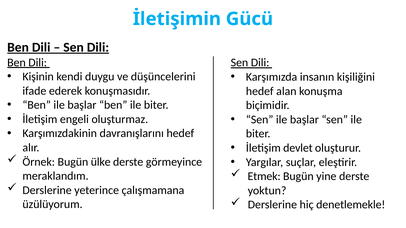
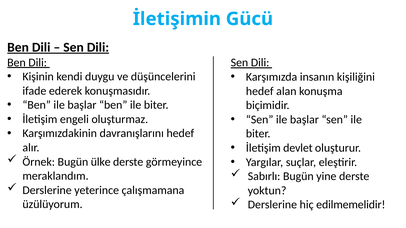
Etmek: Etmek -> Sabırlı
denetlemekle: denetlemekle -> edilmemelidir
